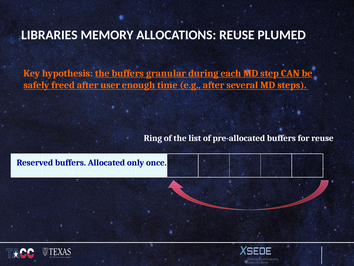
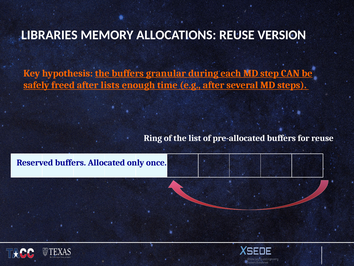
PLUMED: PLUMED -> VERSION
user: user -> lists
